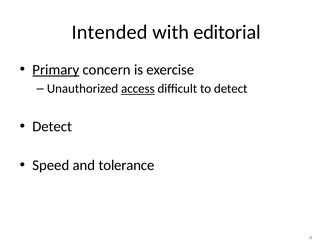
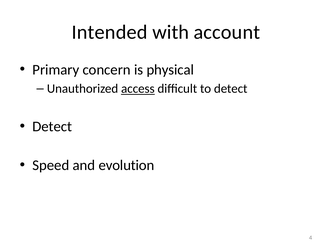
editorial: editorial -> account
Primary underline: present -> none
exercise: exercise -> physical
tolerance: tolerance -> evolution
